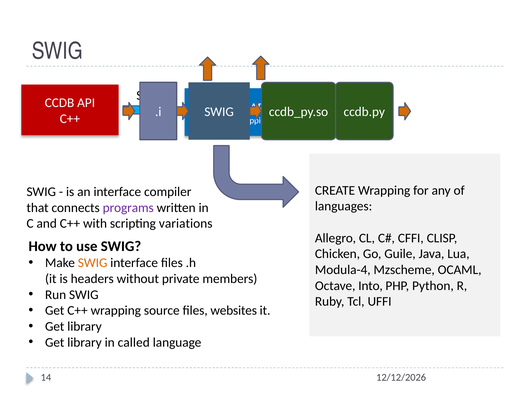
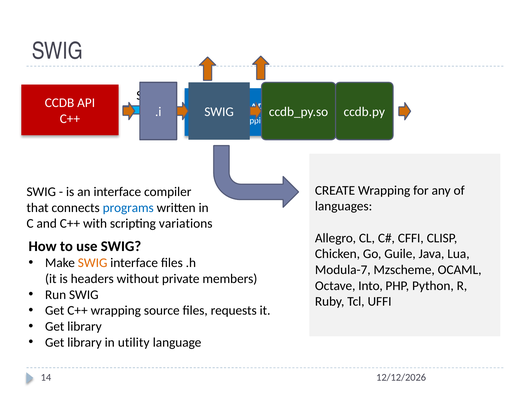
programs colour: purple -> blue
Modula-4: Modula-4 -> Modula-7
websites: websites -> requests
called: called -> utility
